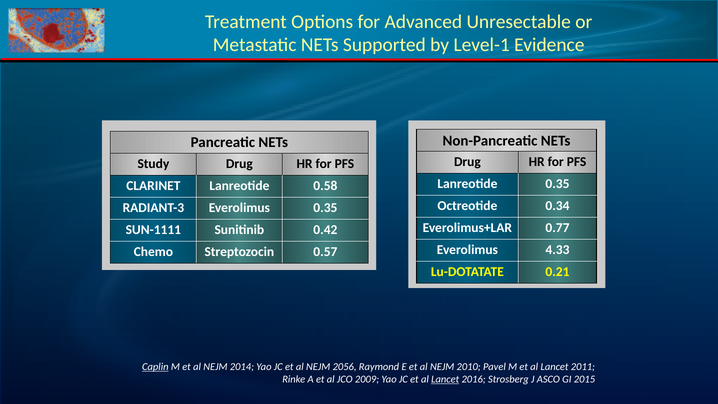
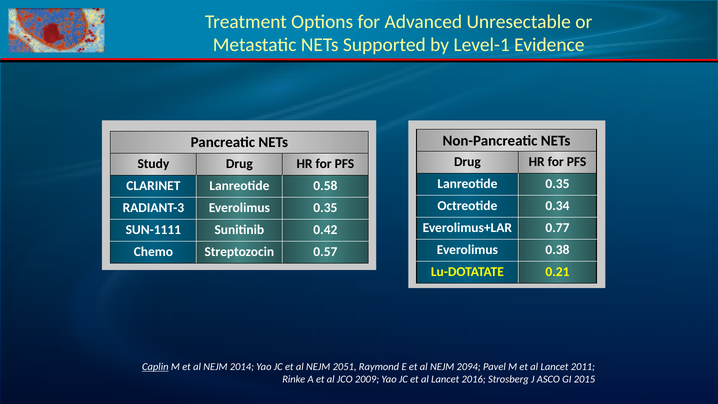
4.33: 4.33 -> 0.38
2056: 2056 -> 2051
2010: 2010 -> 2094
Lancet at (445, 379) underline: present -> none
